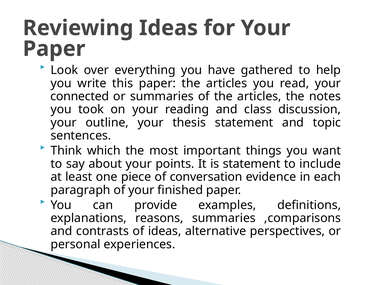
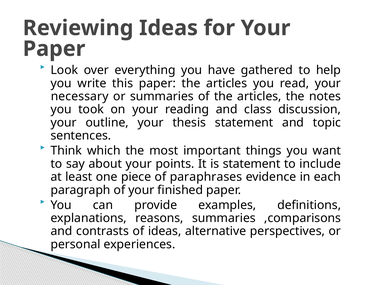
connected: connected -> necessary
conversation: conversation -> paraphrases
